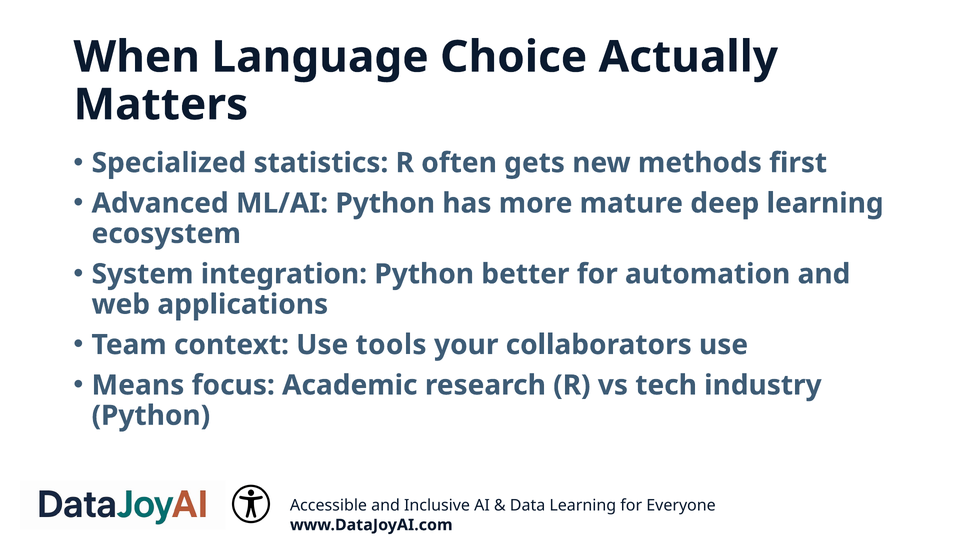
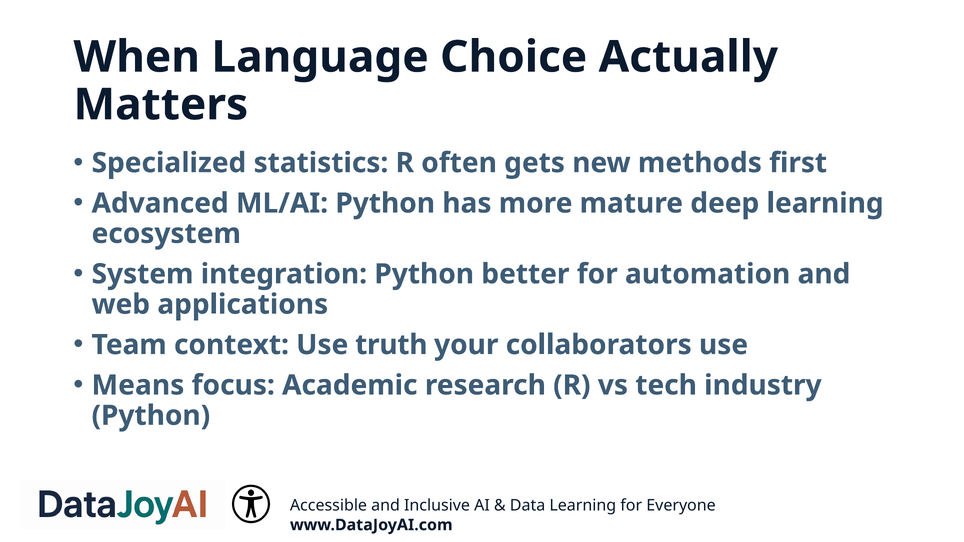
tools: tools -> truth
